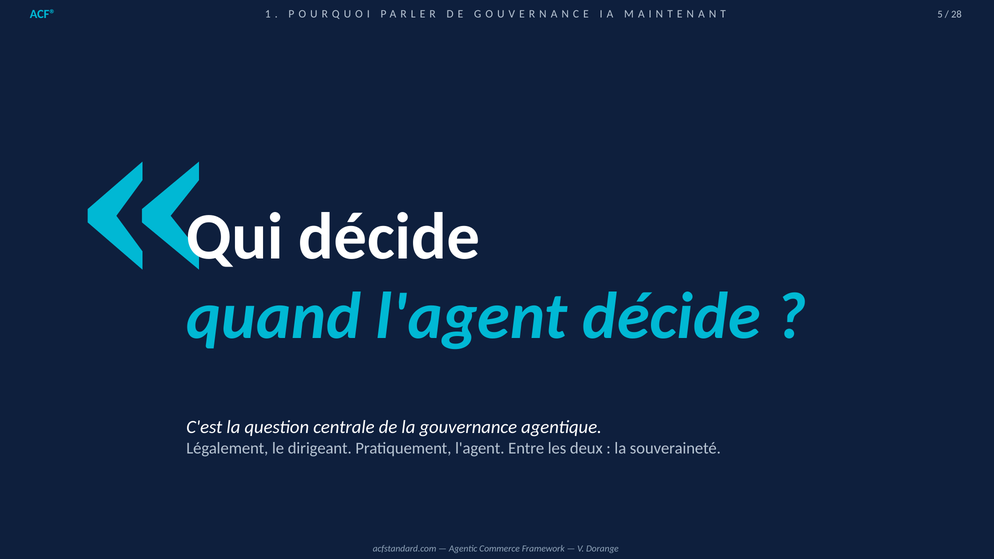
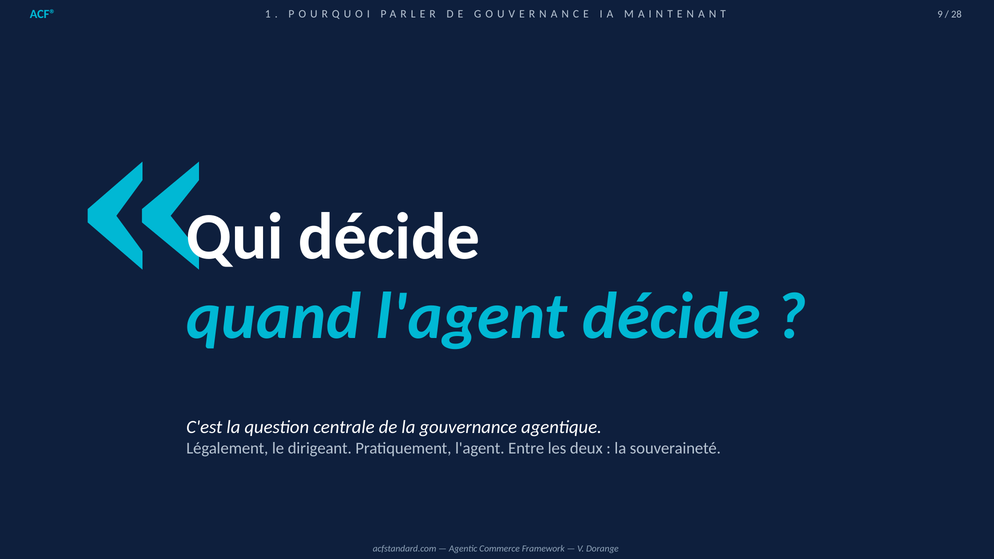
5: 5 -> 9
